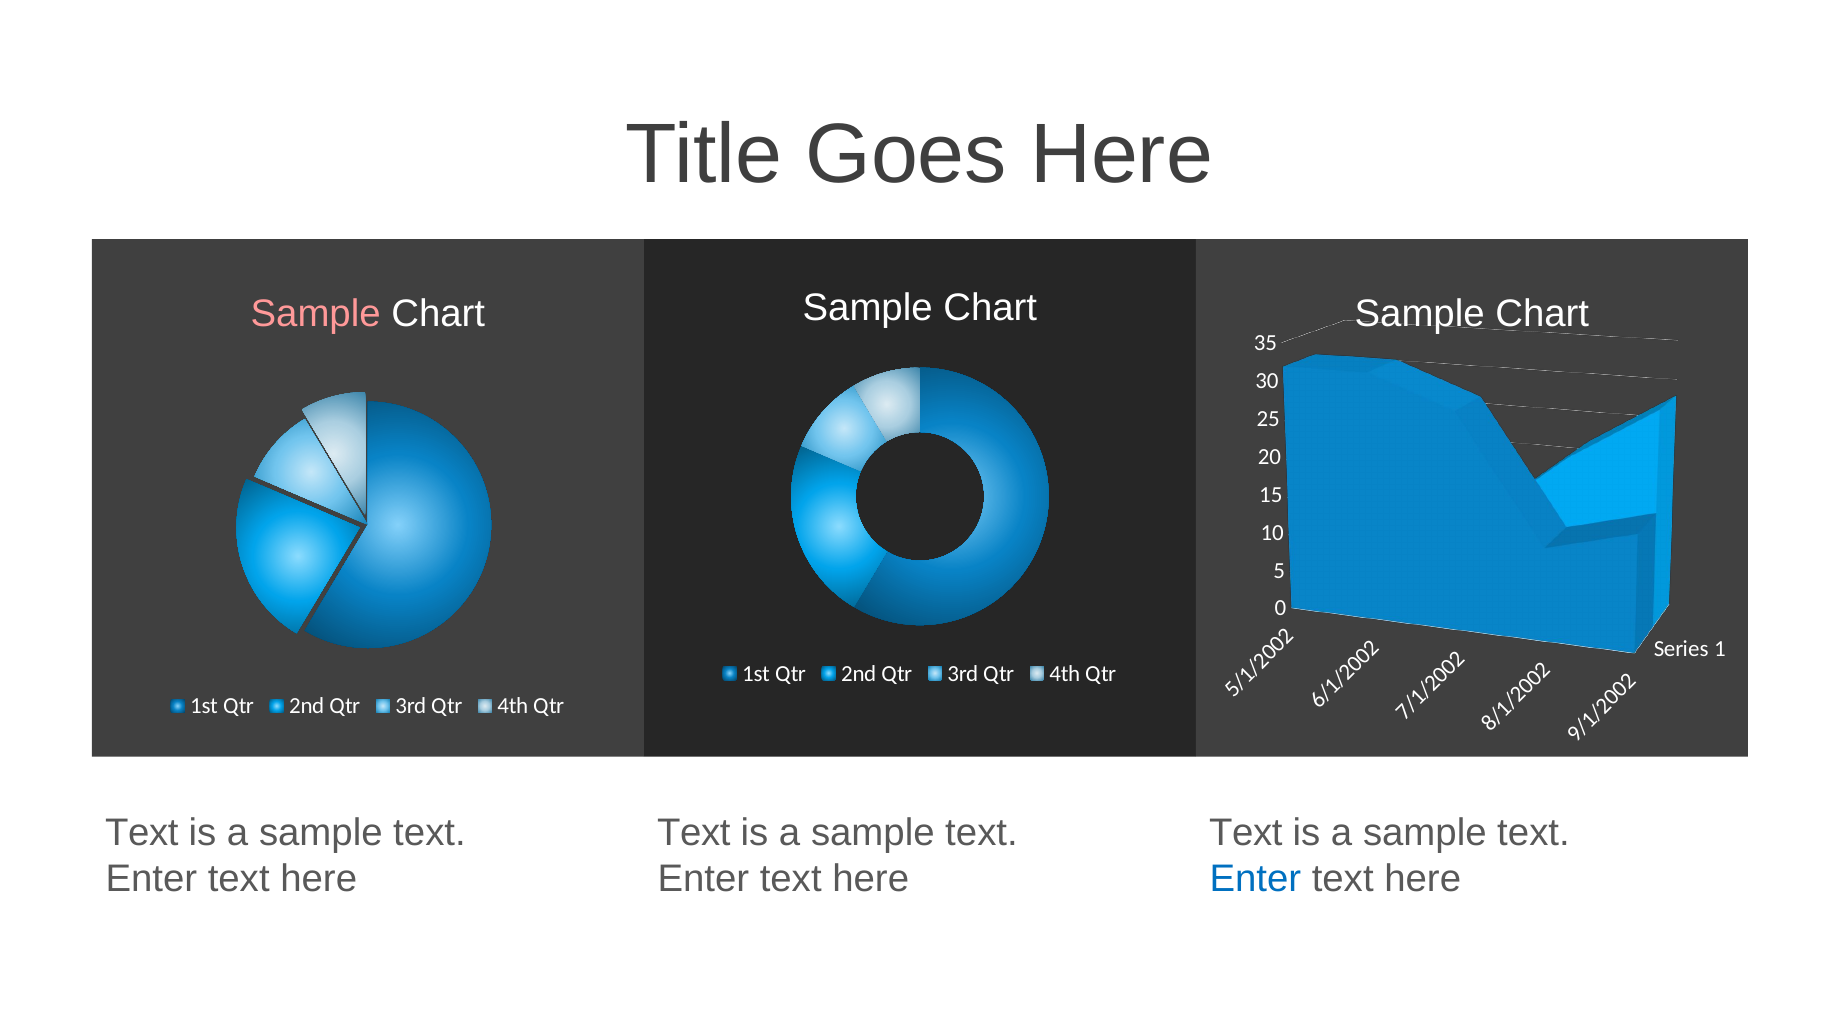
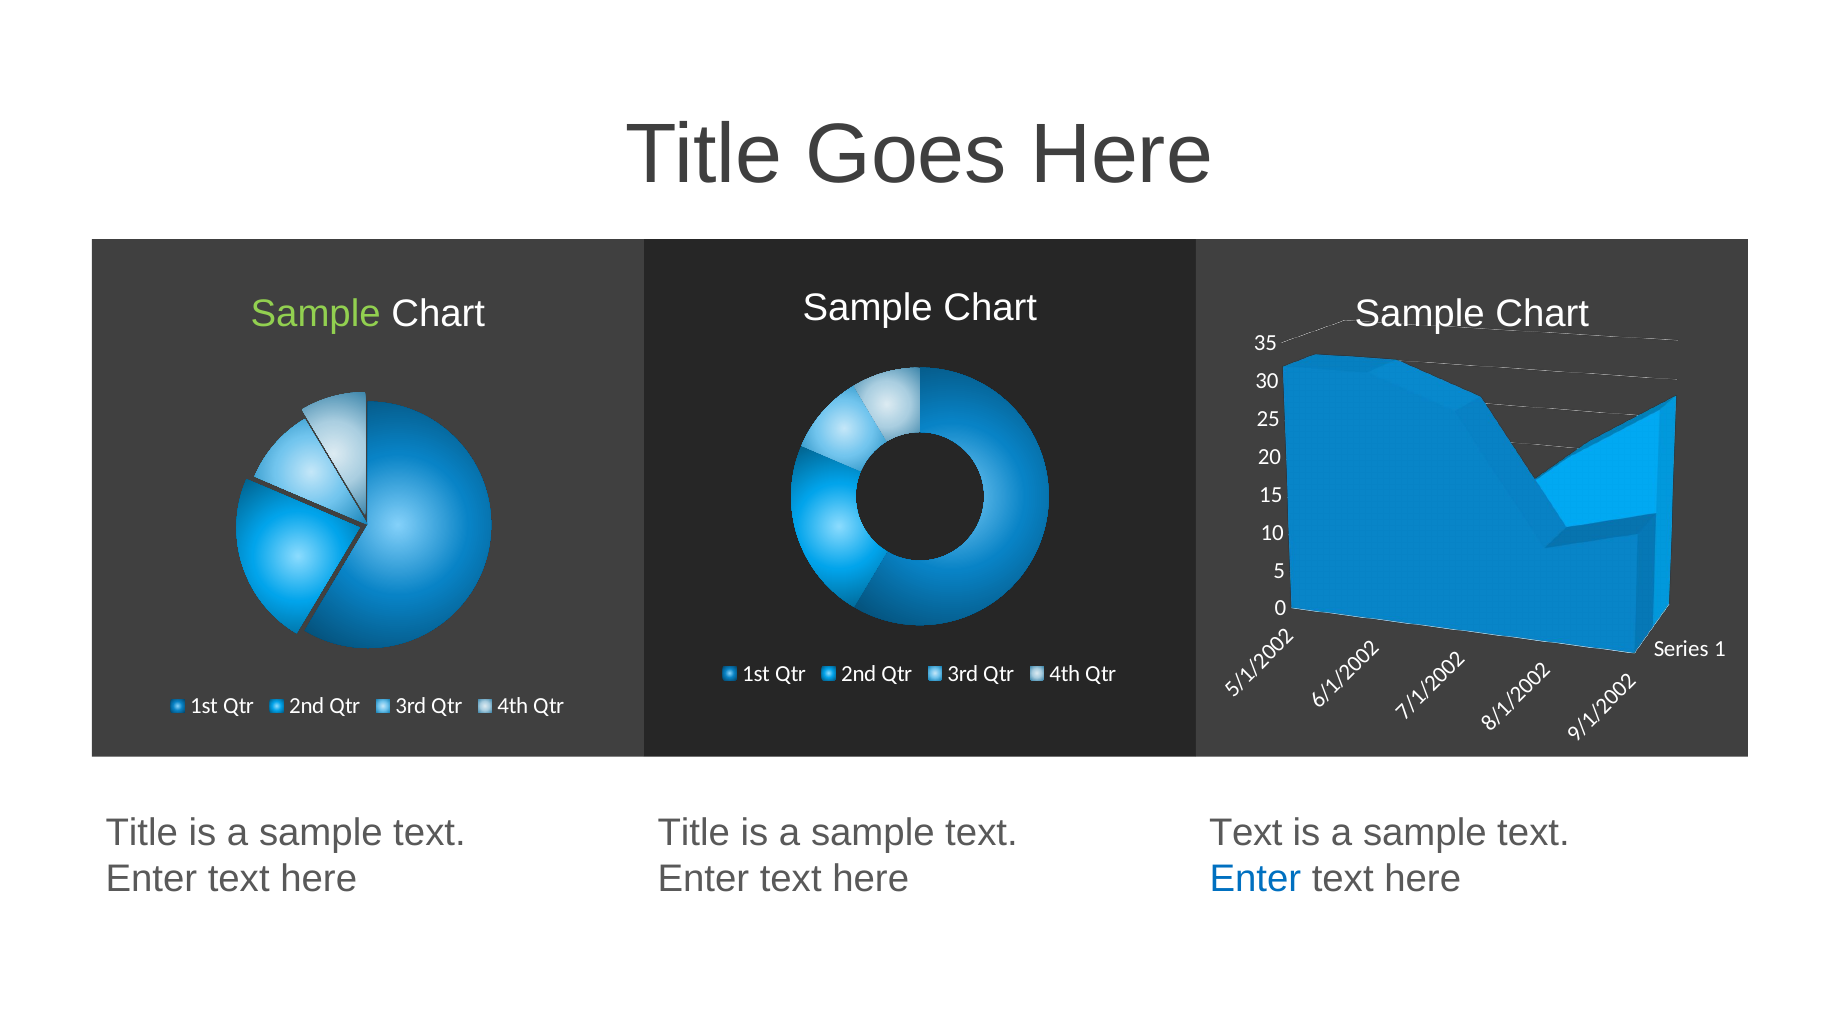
Sample at (316, 314) colour: pink -> light green
Text at (142, 833): Text -> Title
Text at (694, 833): Text -> Title
